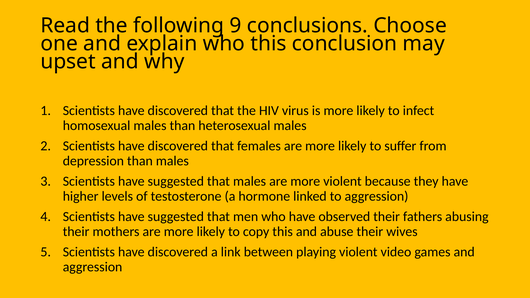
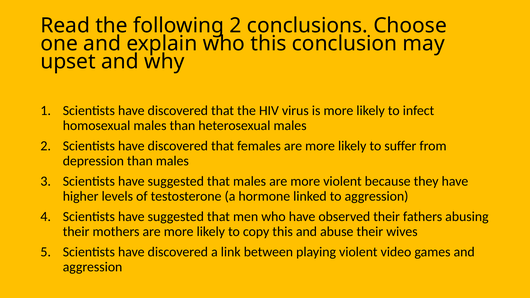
following 9: 9 -> 2
